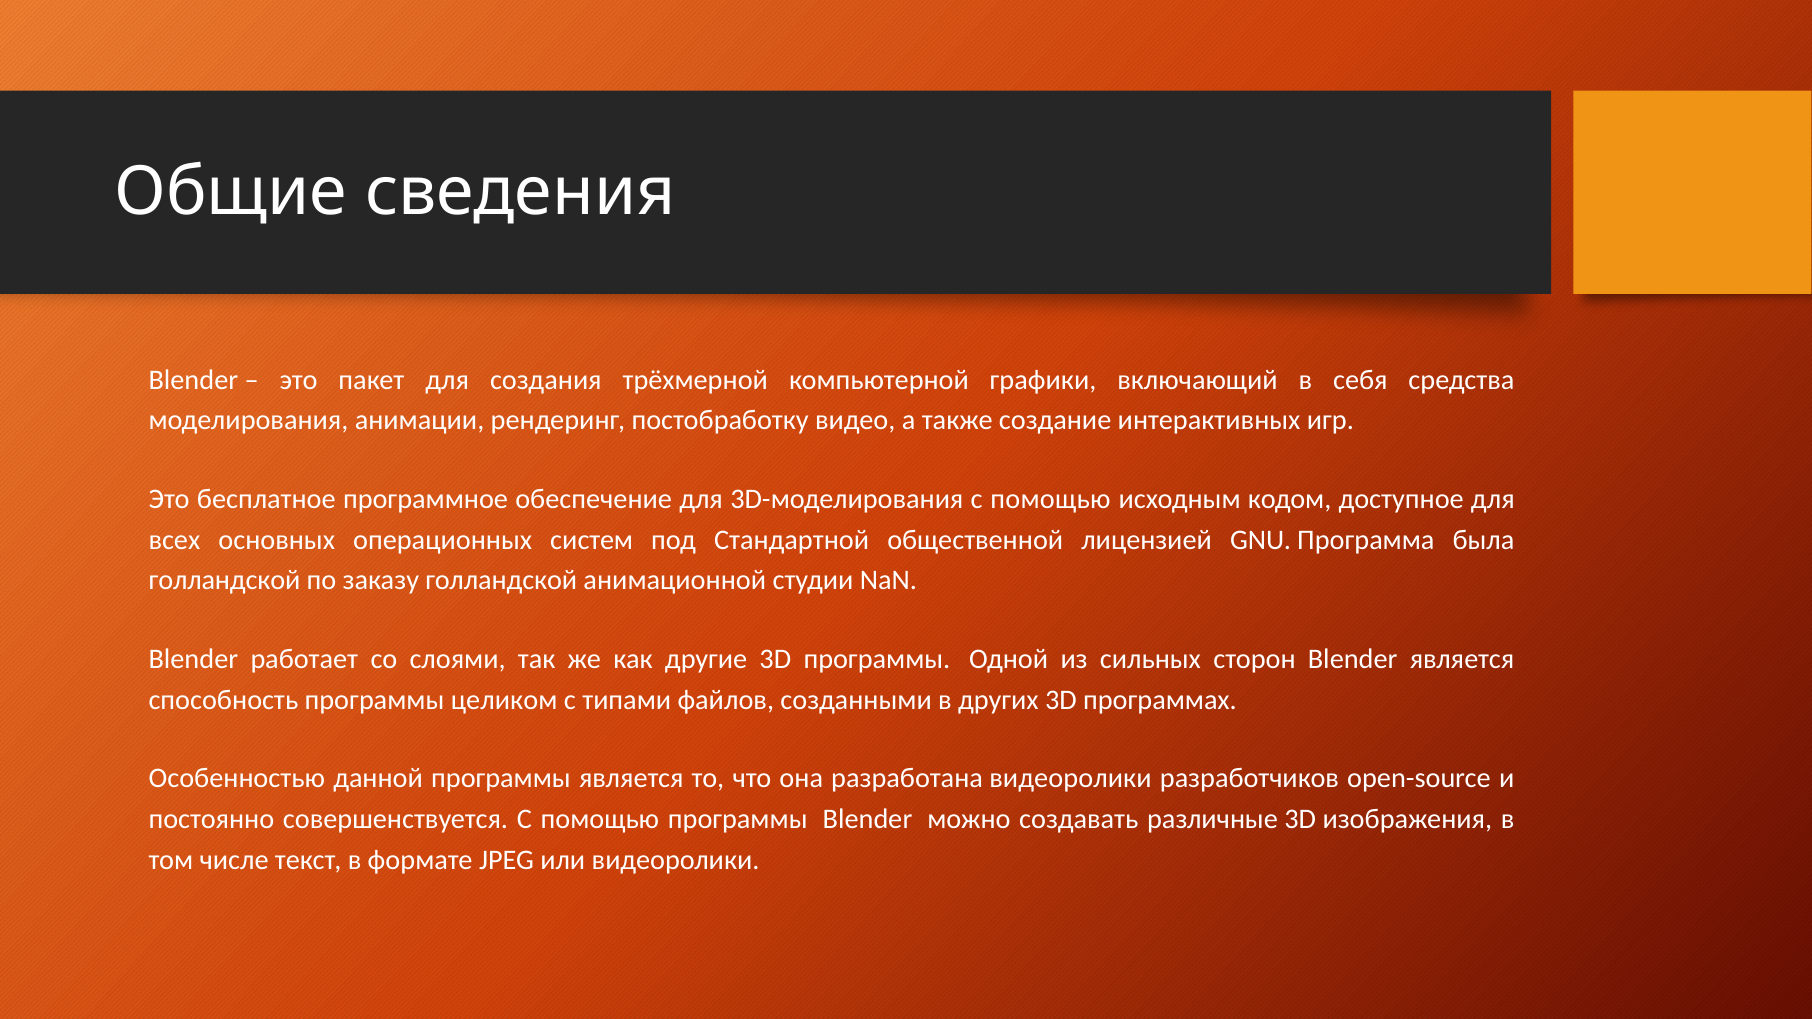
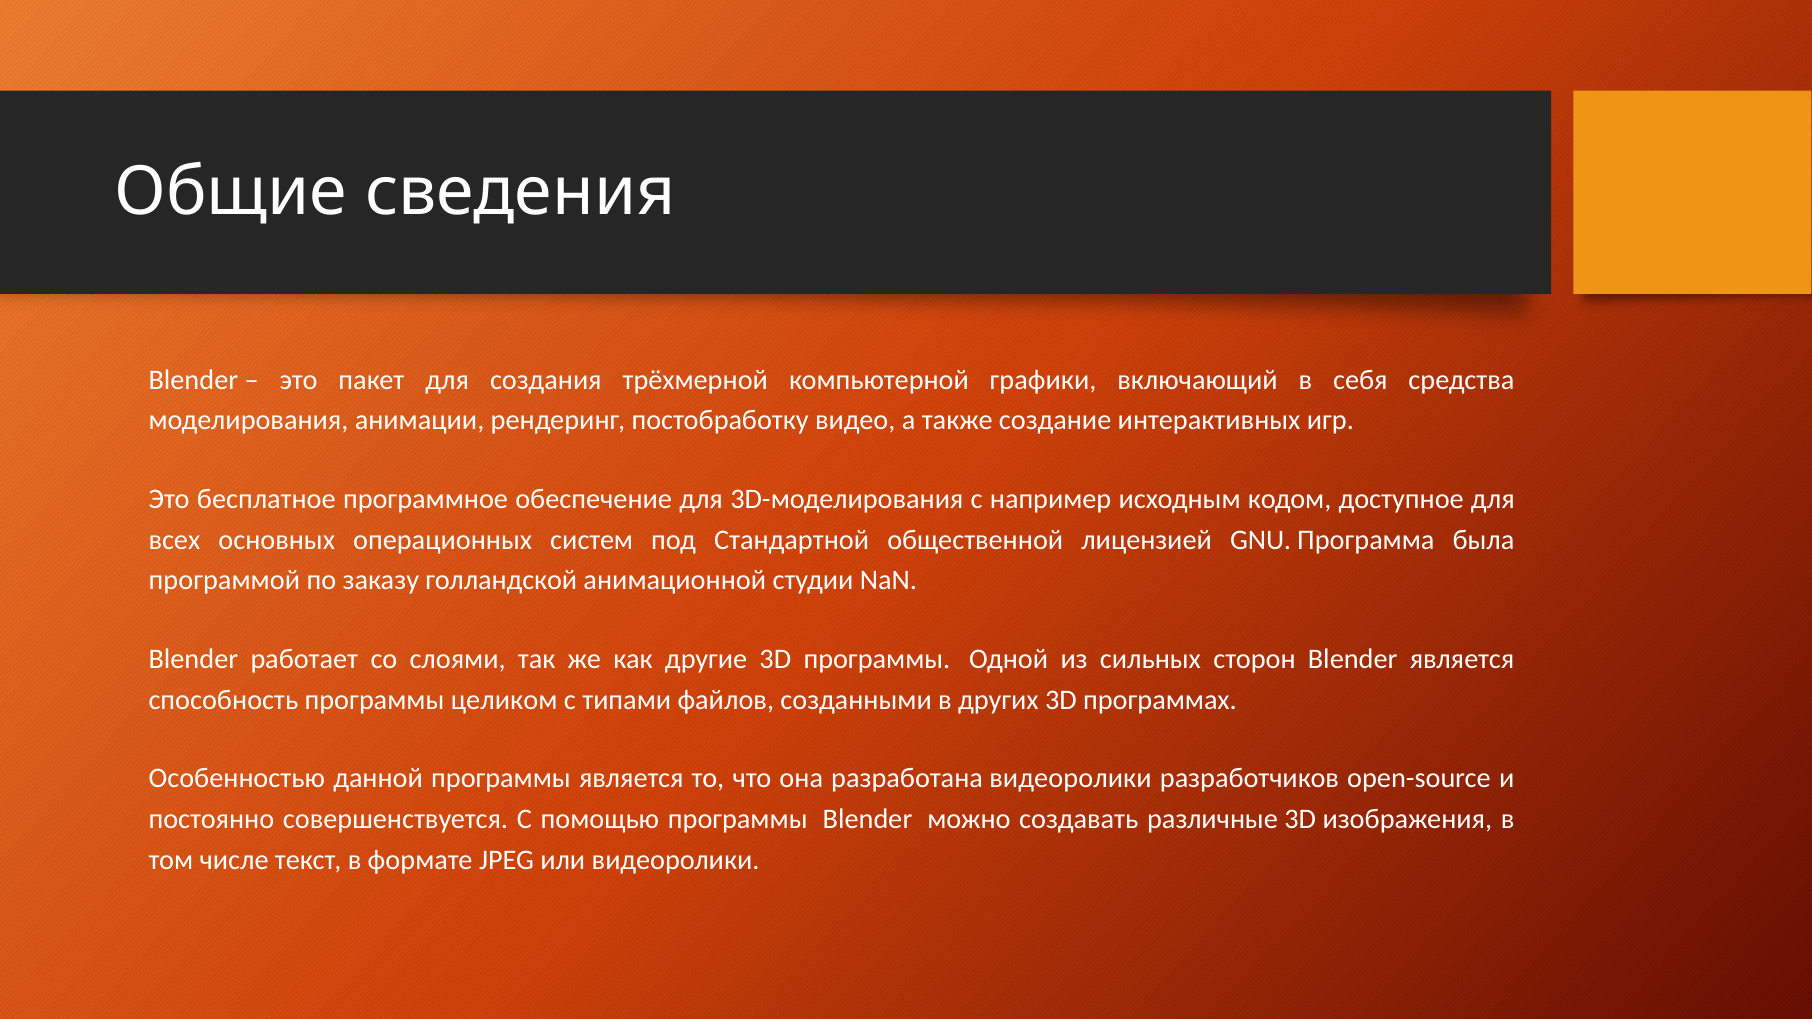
3D-моделирования с помощью: помощью -> например
голландской at (225, 581): голландской -> программой
